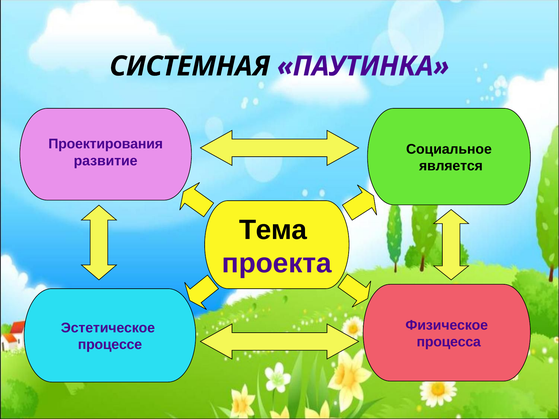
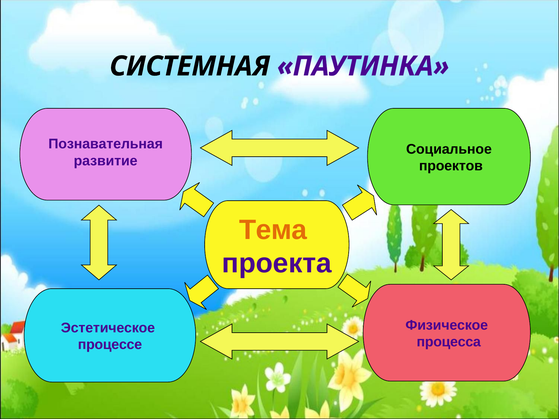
Проектирования: Проектирования -> Познавательная
является: является -> проектов
Тема colour: black -> orange
